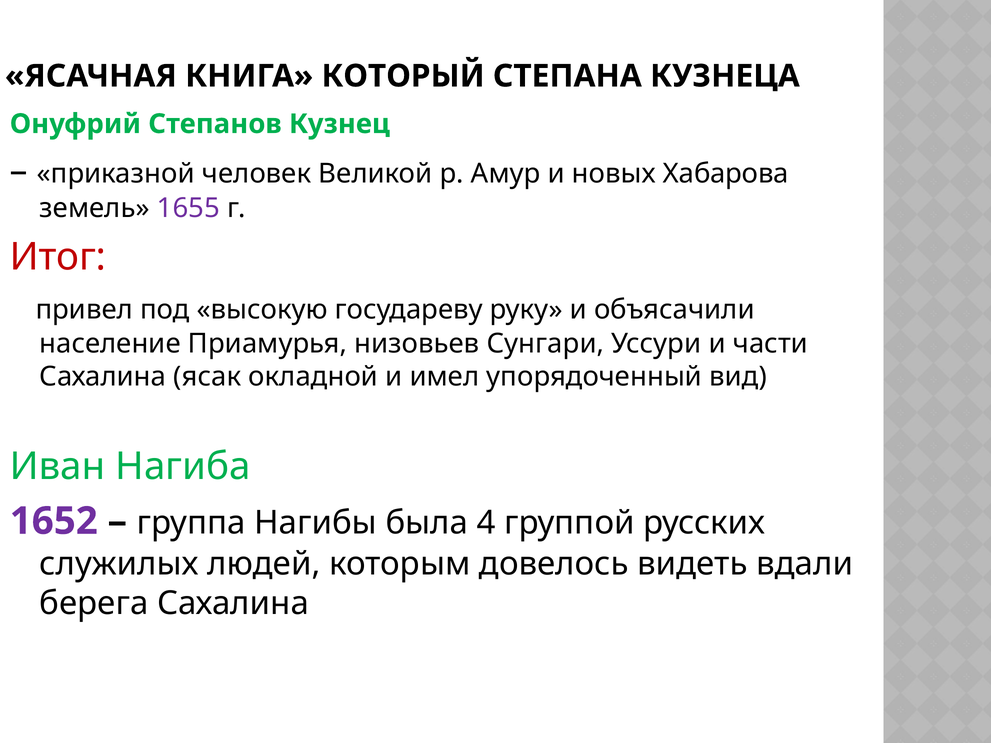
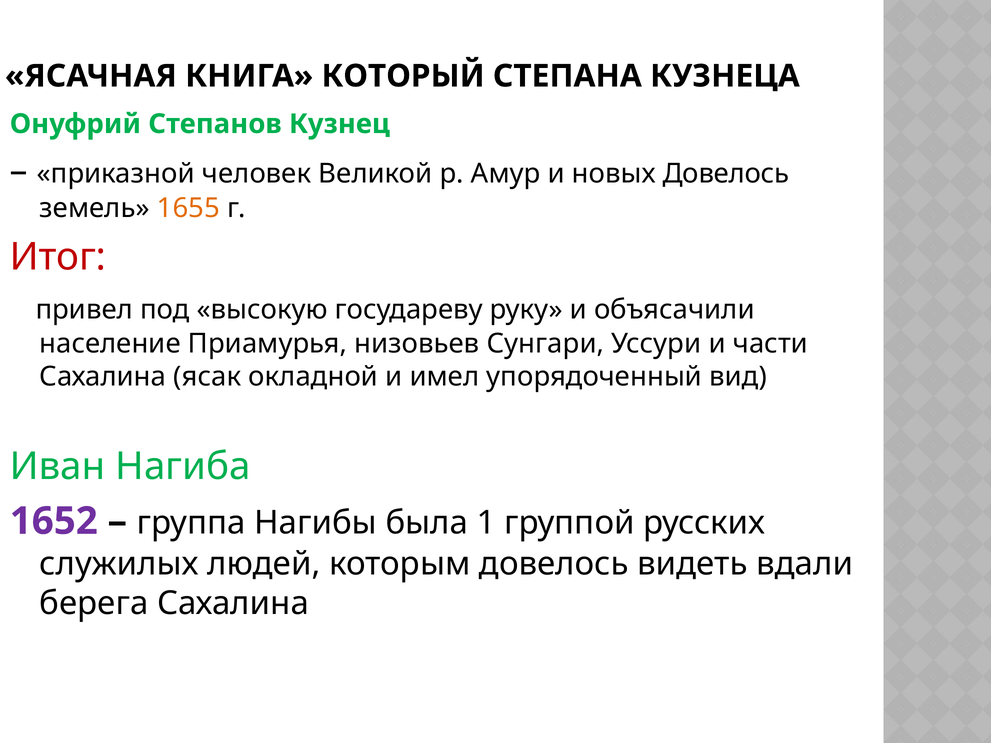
новых Хабарова: Хабарова -> Довелось
1655 colour: purple -> orange
4: 4 -> 1
